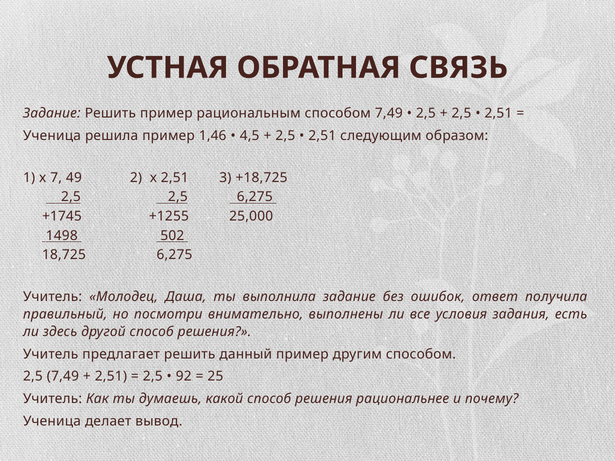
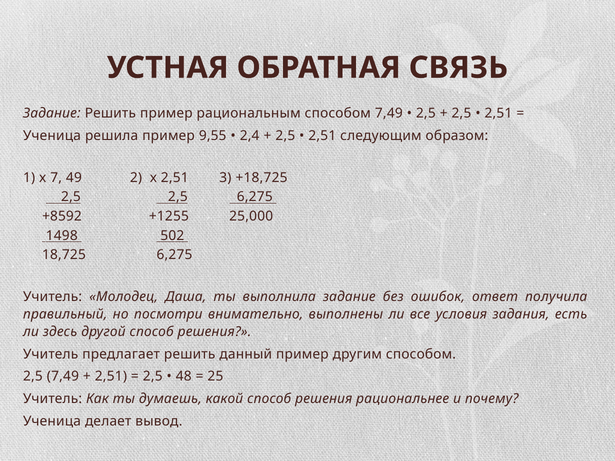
1,46: 1,46 -> 9,55
4,5: 4,5 -> 2,4
+1745: +1745 -> +8592
92: 92 -> 48
